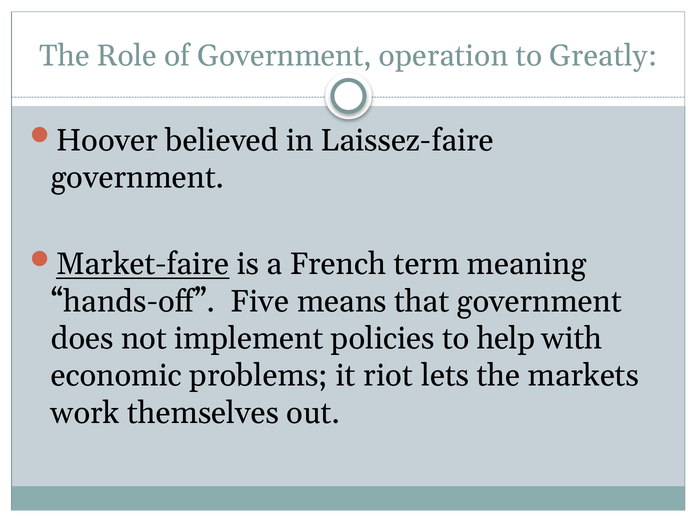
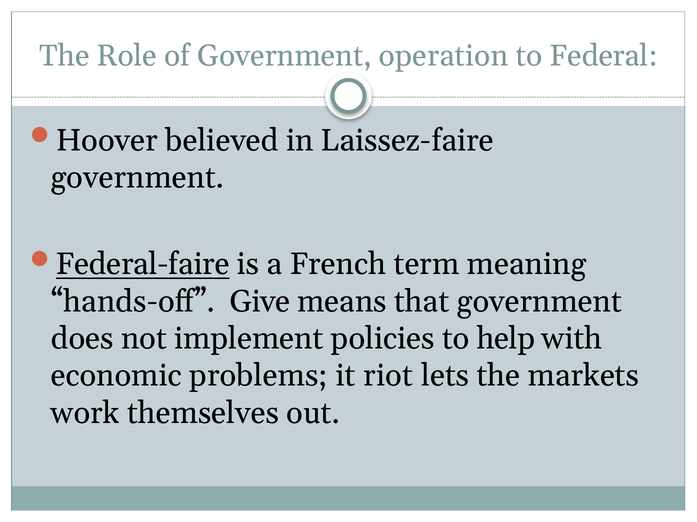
Greatly: Greatly -> Federal
Market-faire: Market-faire -> Federal-faire
Five: Five -> Give
